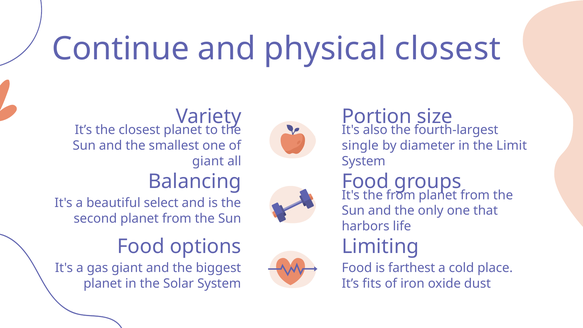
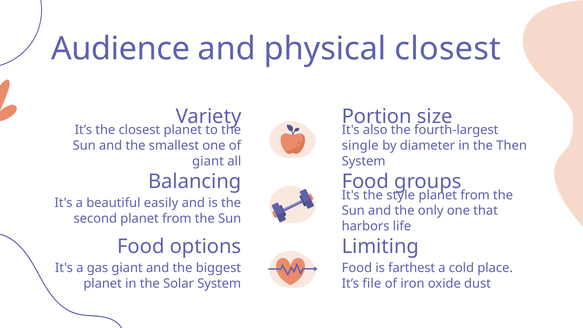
Continue: Continue -> Audience
Limit: Limit -> Then
from at (401, 195): from -> style
select: select -> easily
fits: fits -> file
